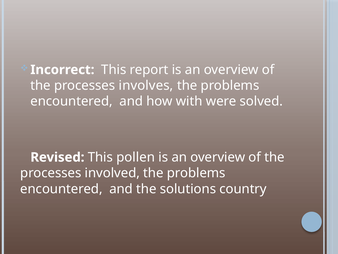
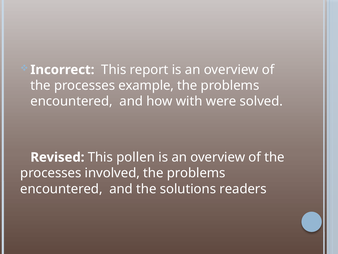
involves: involves -> example
country: country -> readers
